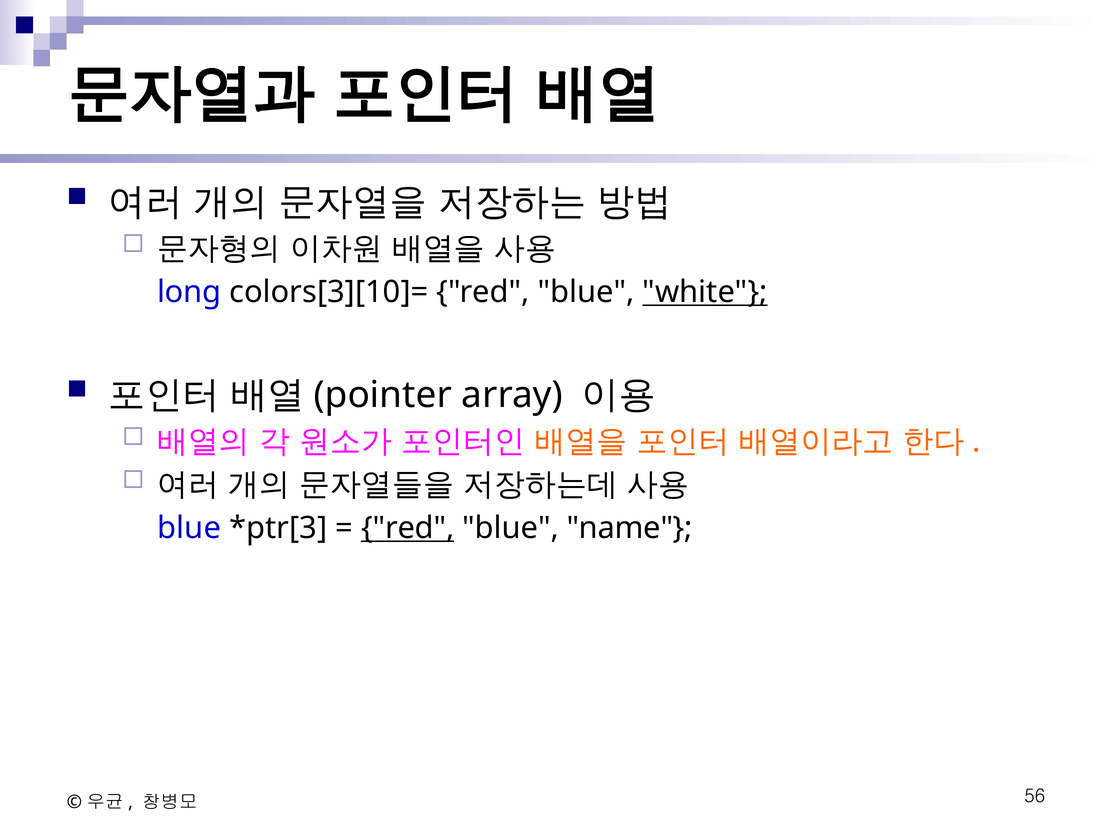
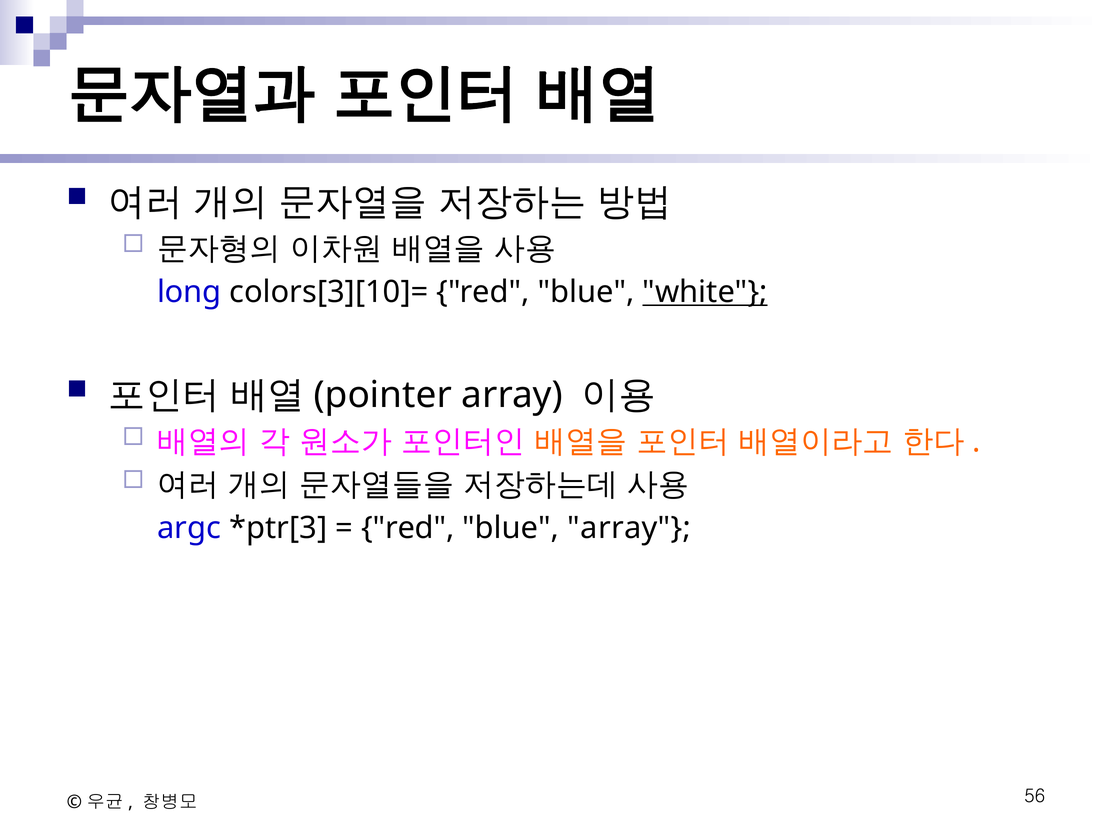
blue at (189, 528): blue -> argc
red at (408, 528) underline: present -> none
blue name: name -> array
